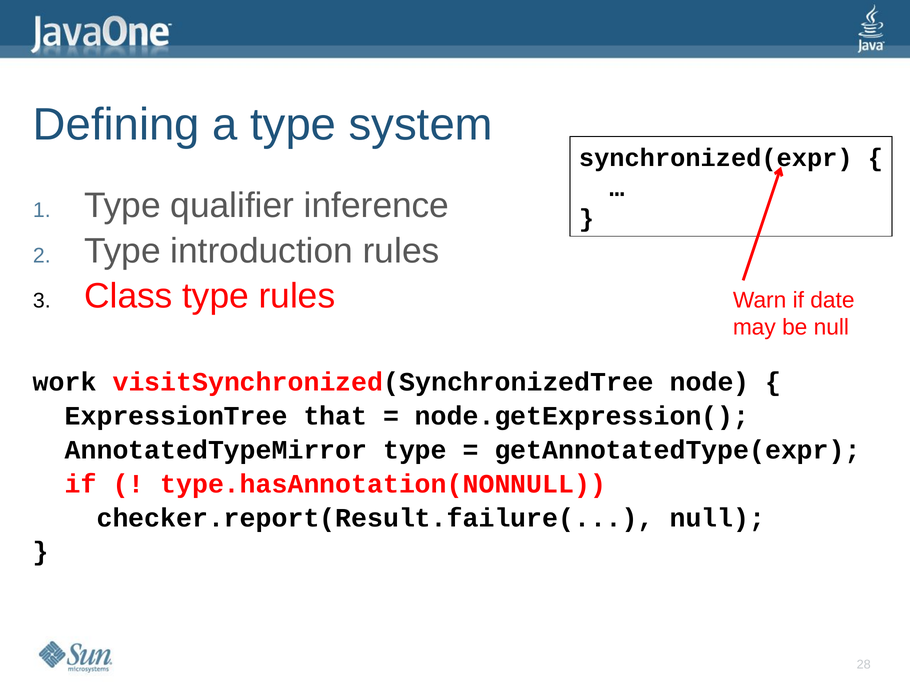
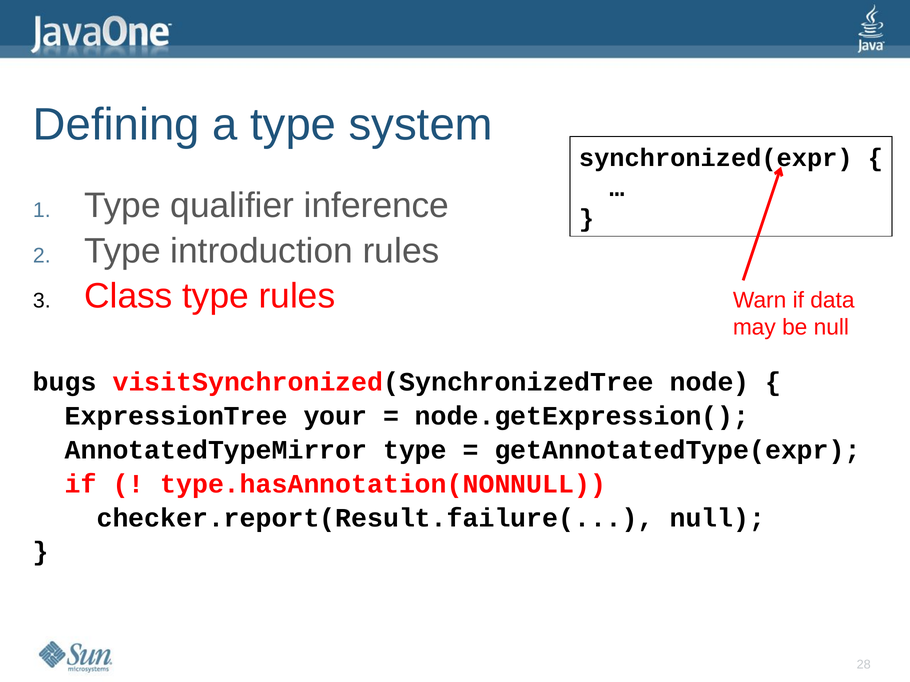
date: date -> data
work: work -> bugs
that: that -> your
